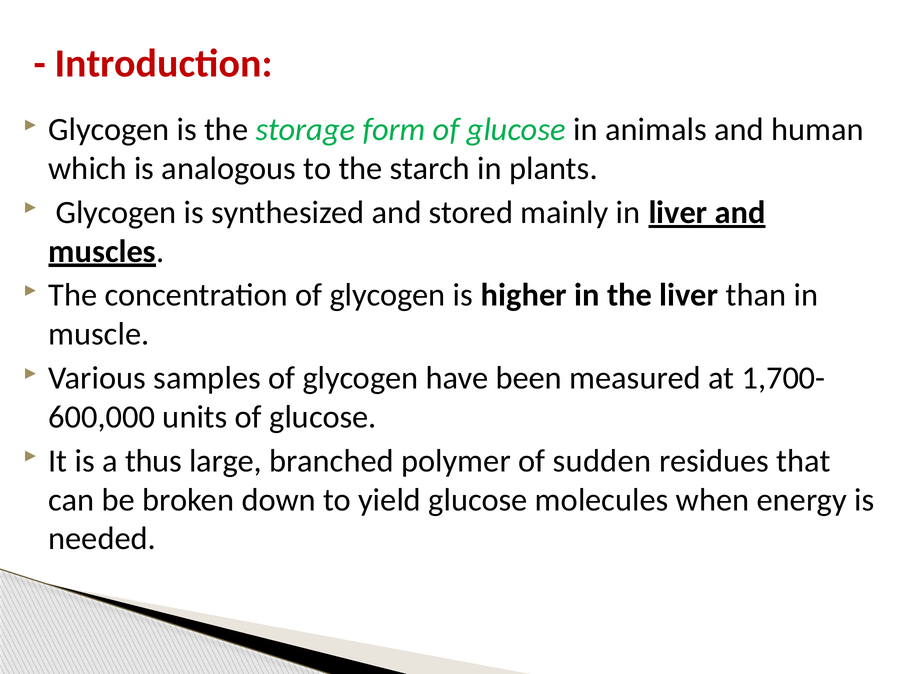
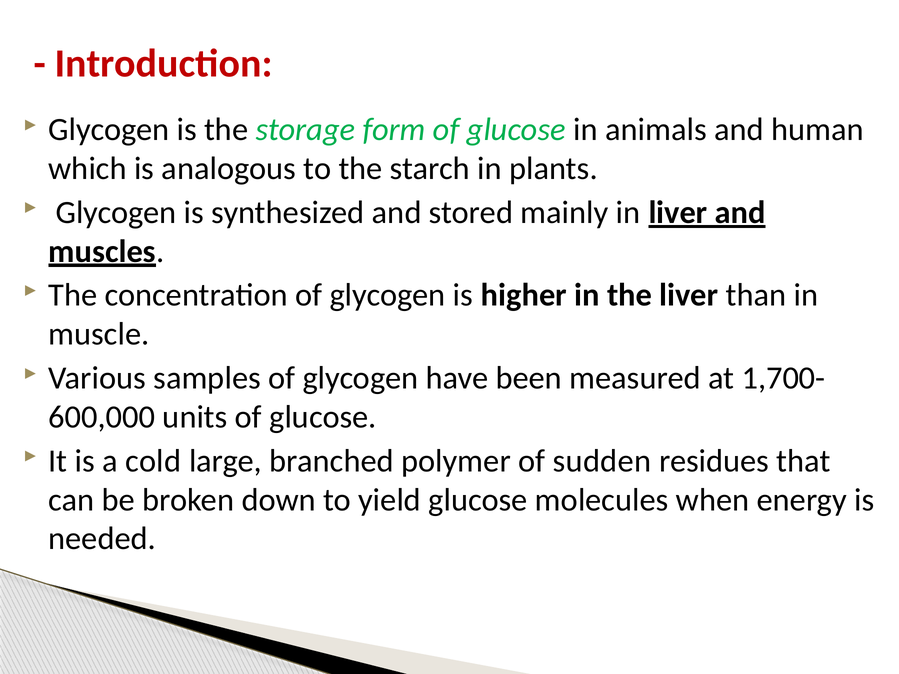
thus: thus -> cold
